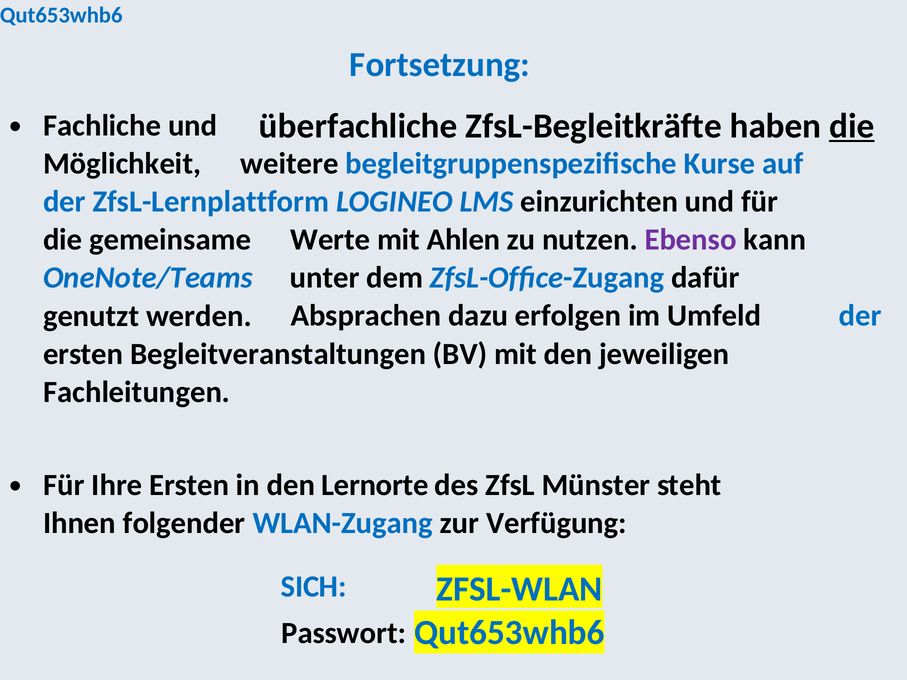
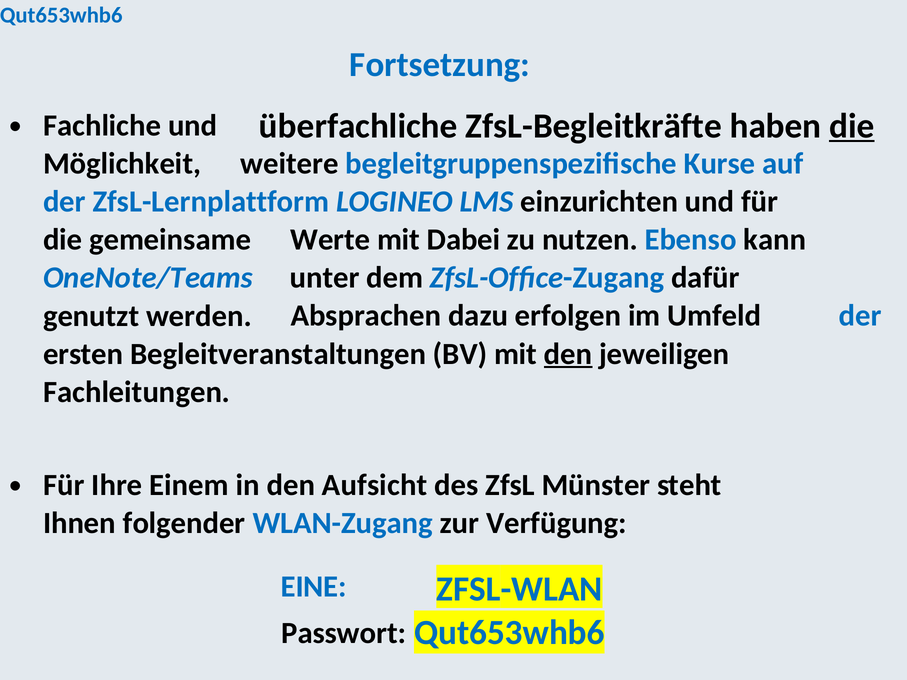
Ahlen: Ahlen -> Dabei
Ebenso colour: purple -> blue
den at (568, 354) underline: none -> present
Ihre Ersten: Ersten -> Einem
Lernorte: Lernorte -> Aufsicht
SICH: SICH -> EINE
